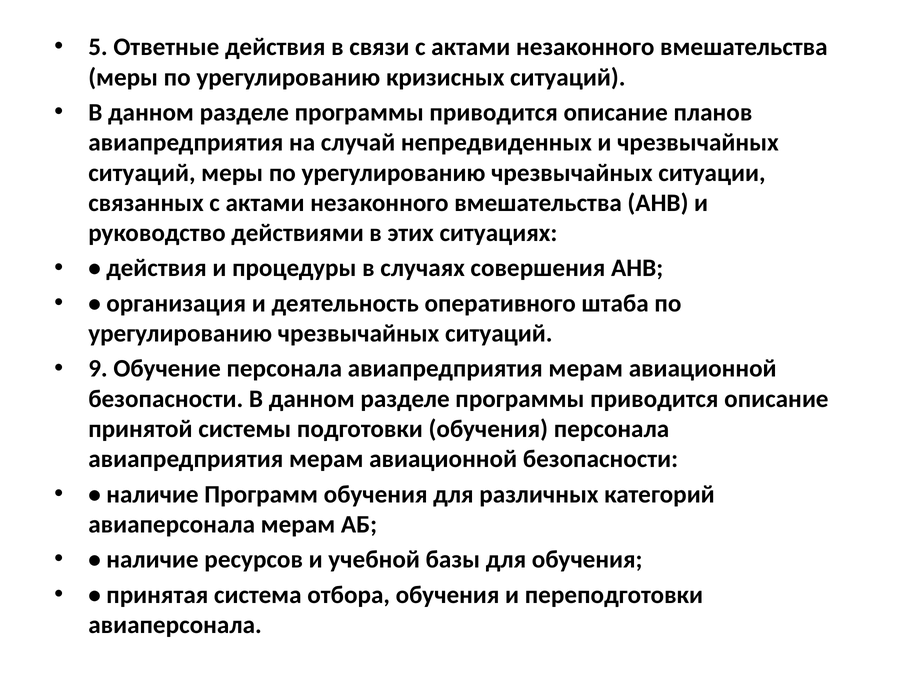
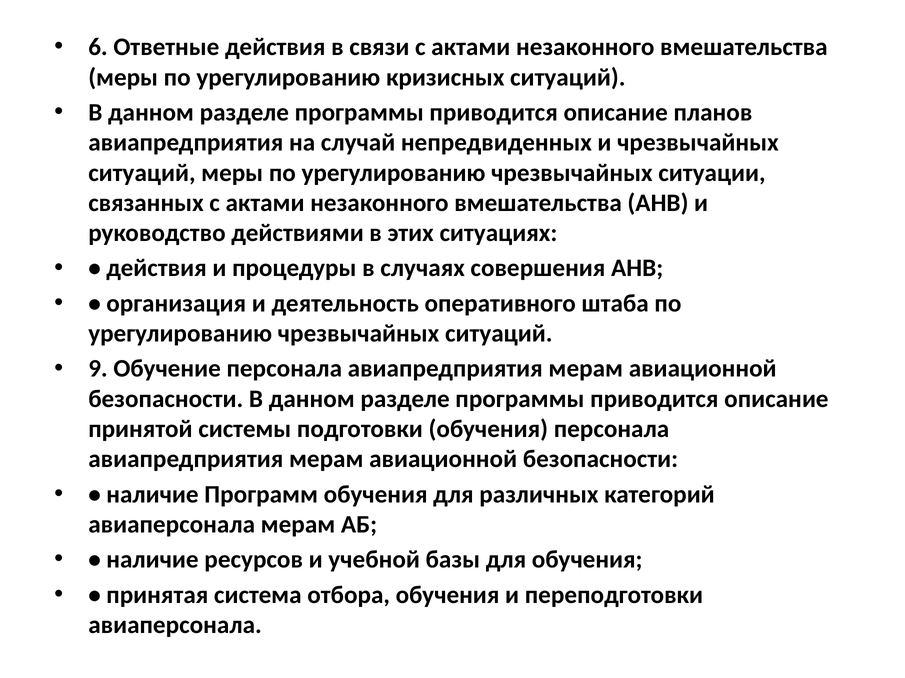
5: 5 -> 6
